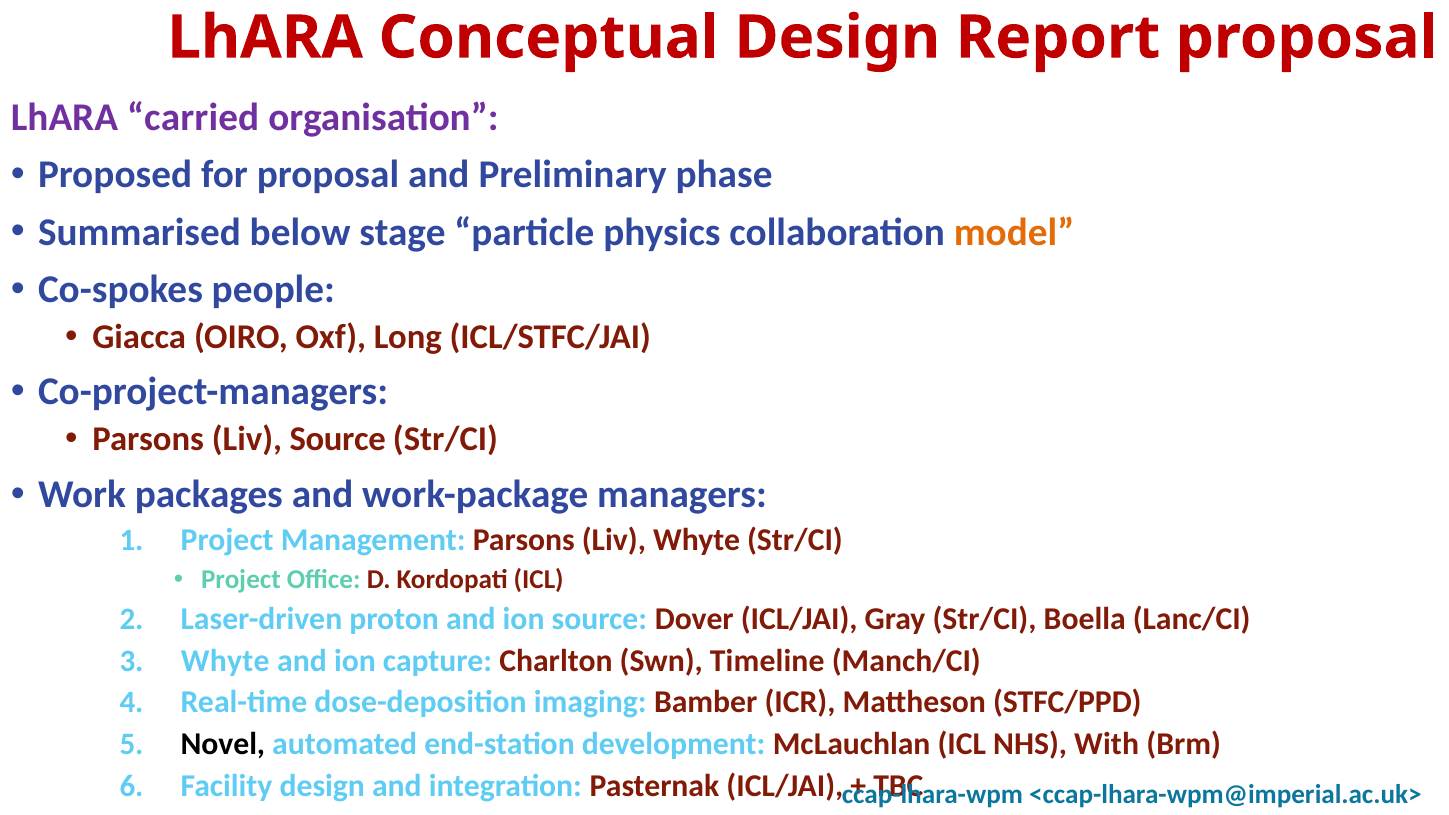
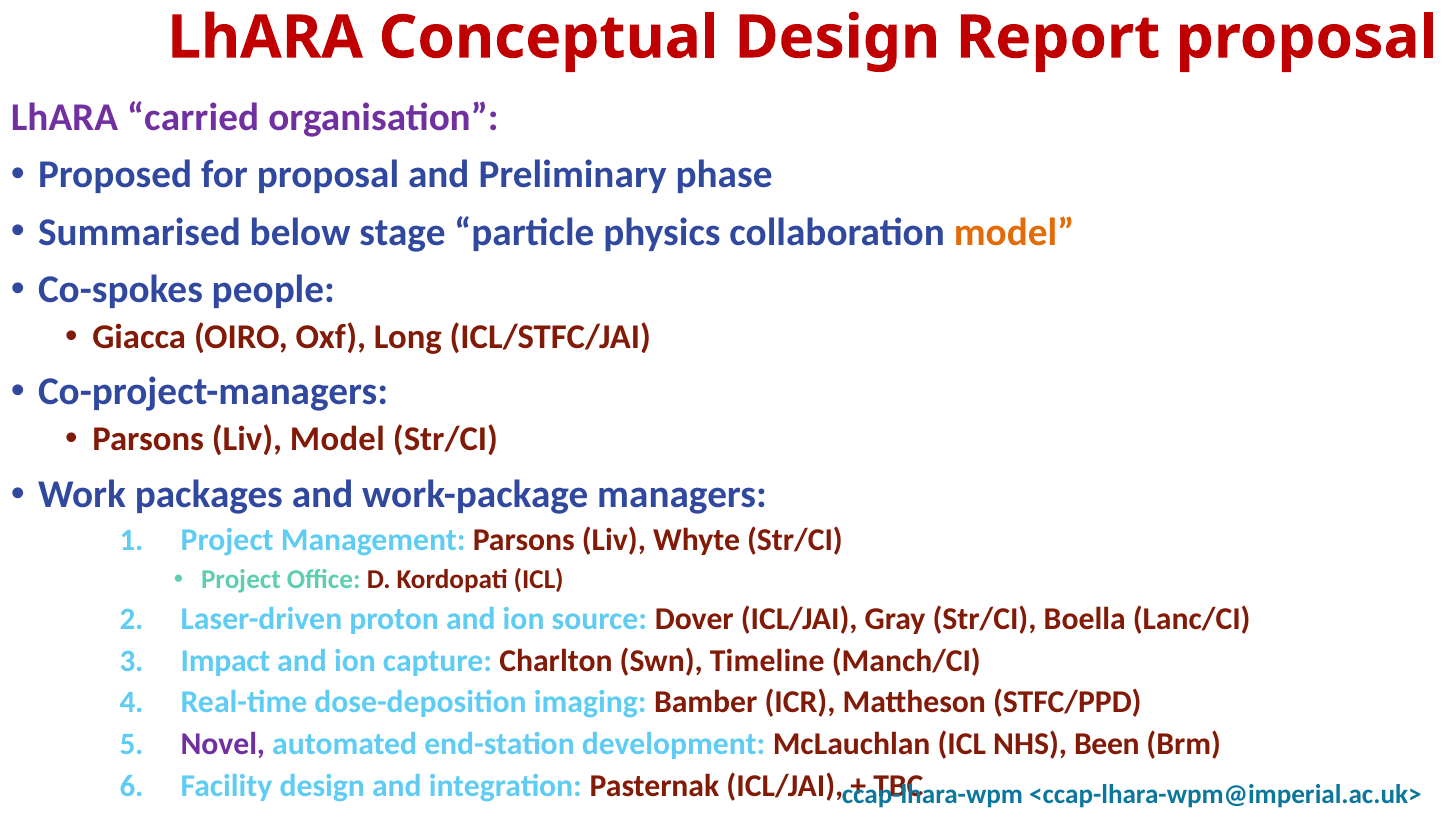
Liv Source: Source -> Model
Whyte at (225, 661): Whyte -> Impact
Novel colour: black -> purple
With: With -> Been
